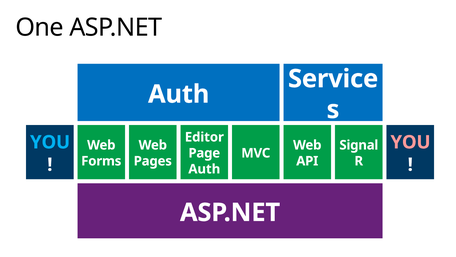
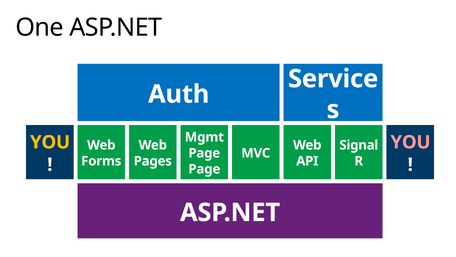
Editor: Editor -> Mgmt
YOU at (50, 142) colour: light blue -> yellow
Auth at (204, 169): Auth -> Page
